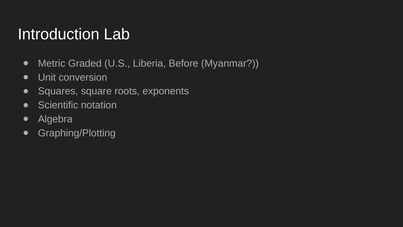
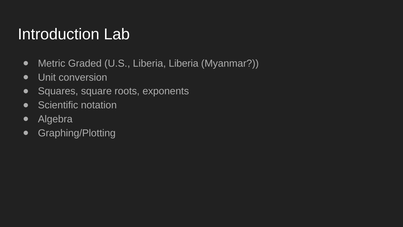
Liberia Before: Before -> Liberia
